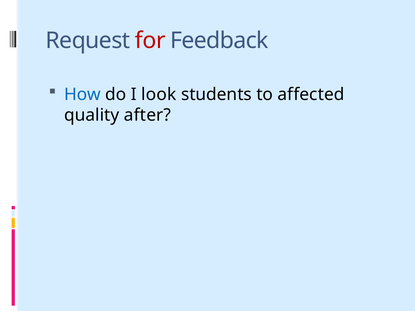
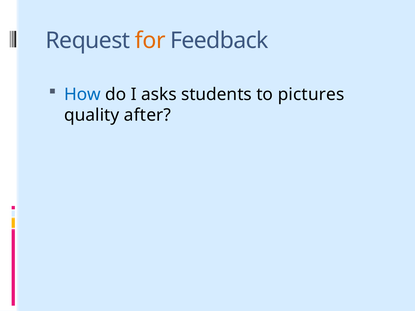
for colour: red -> orange
look: look -> asks
affected: affected -> pictures
